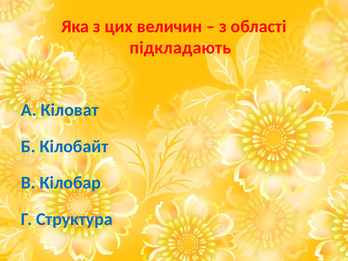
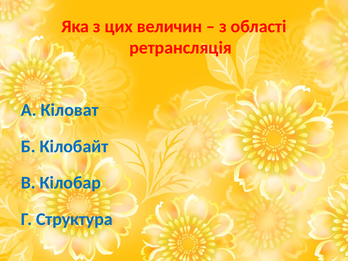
підкладають: підкладають -> ретрансляція
